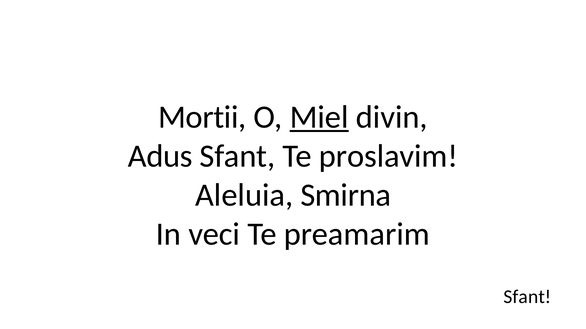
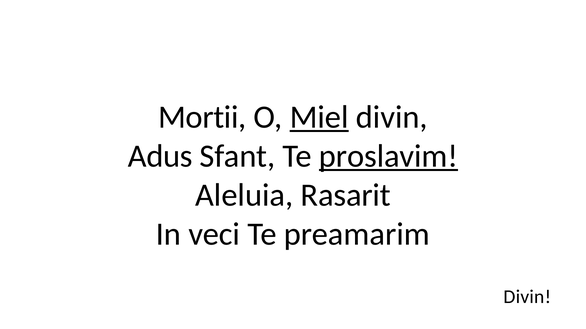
proslavim underline: none -> present
Smirna: Smirna -> Rasarit
Sfant at (527, 297): Sfant -> Divin
